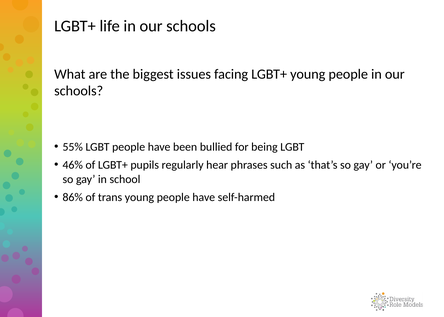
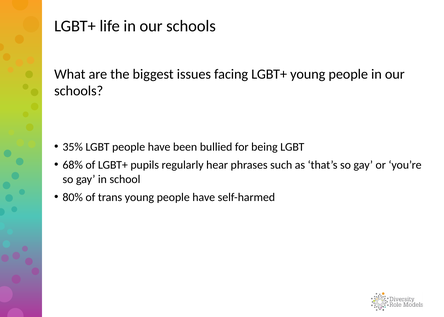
55%: 55% -> 35%
46%: 46% -> 68%
86%: 86% -> 80%
